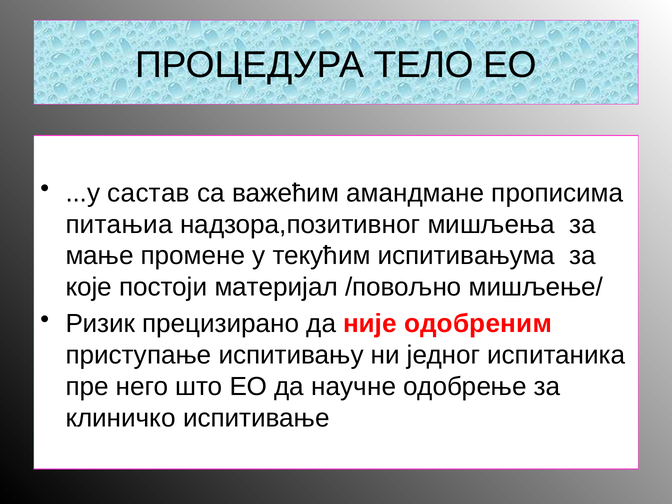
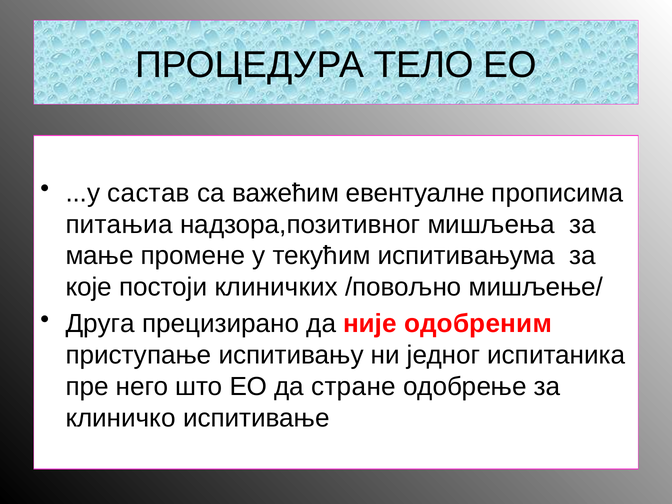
амандмане: амандмане -> евентуалне
материјал: материјал -> клиничких
Ризик: Ризик -> Друга
научне: научне -> стране
